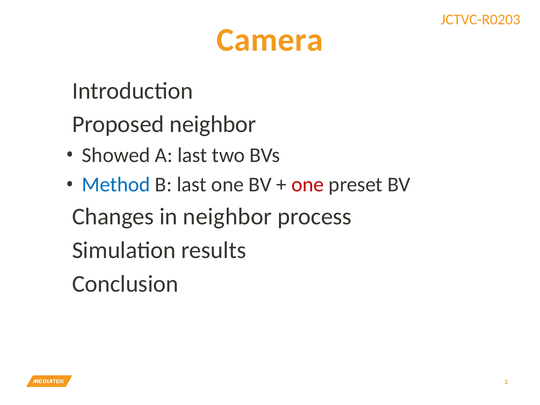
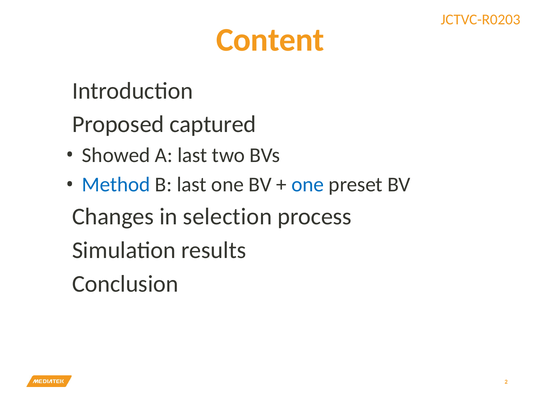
Camera: Camera -> Content
neighbor at (213, 124): neighbor -> captured
one at (308, 185) colour: red -> blue
in neighbor: neighbor -> selection
